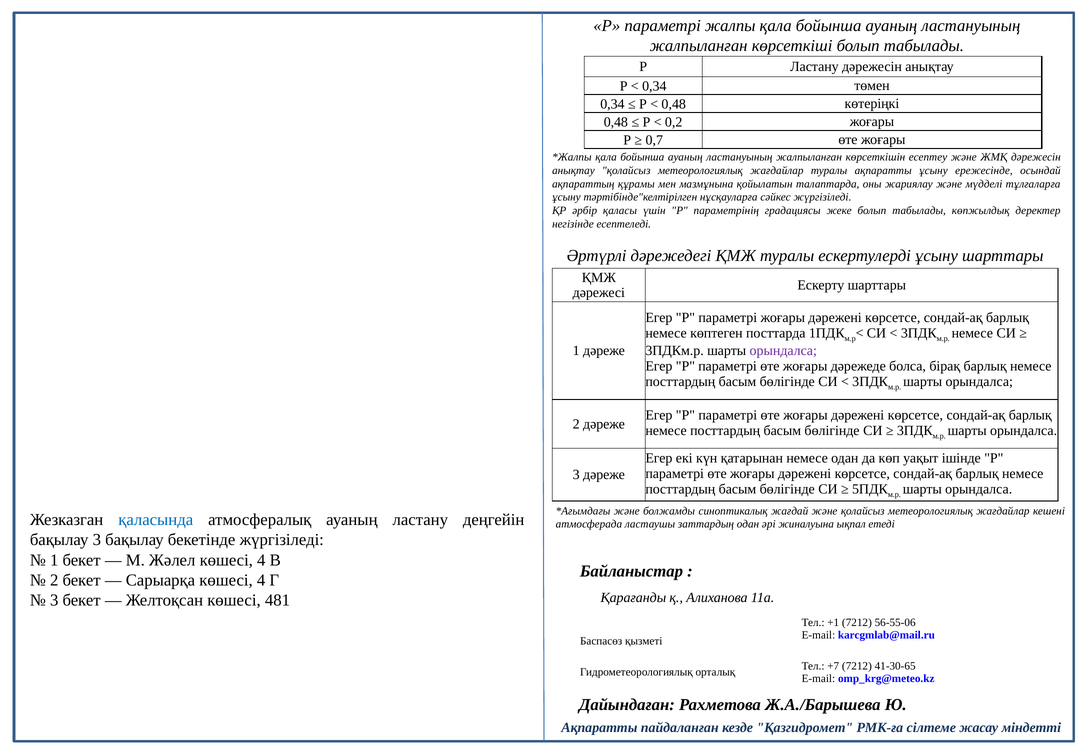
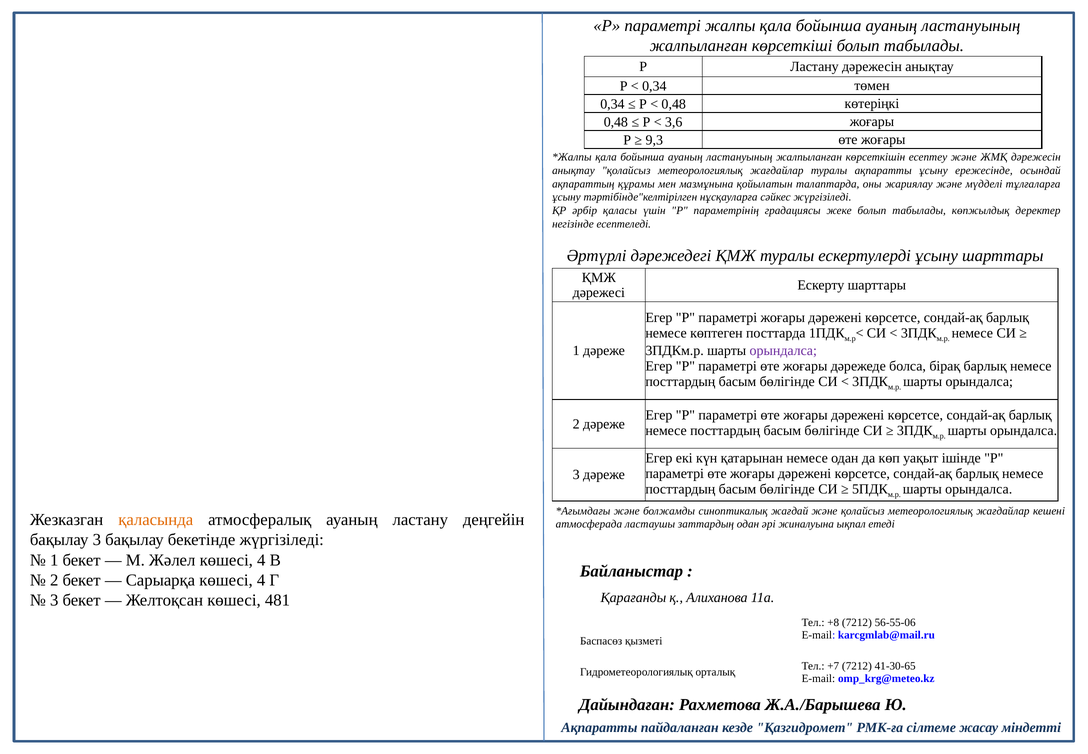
0,2: 0,2 -> 3,6
0,7: 0,7 -> 9,3
қаласында colour: blue -> orange
+1: +1 -> +8
